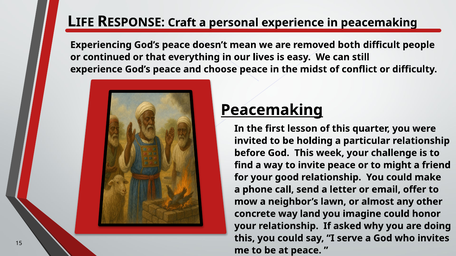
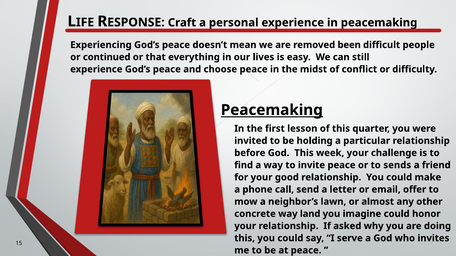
both: both -> been
might: might -> sends
